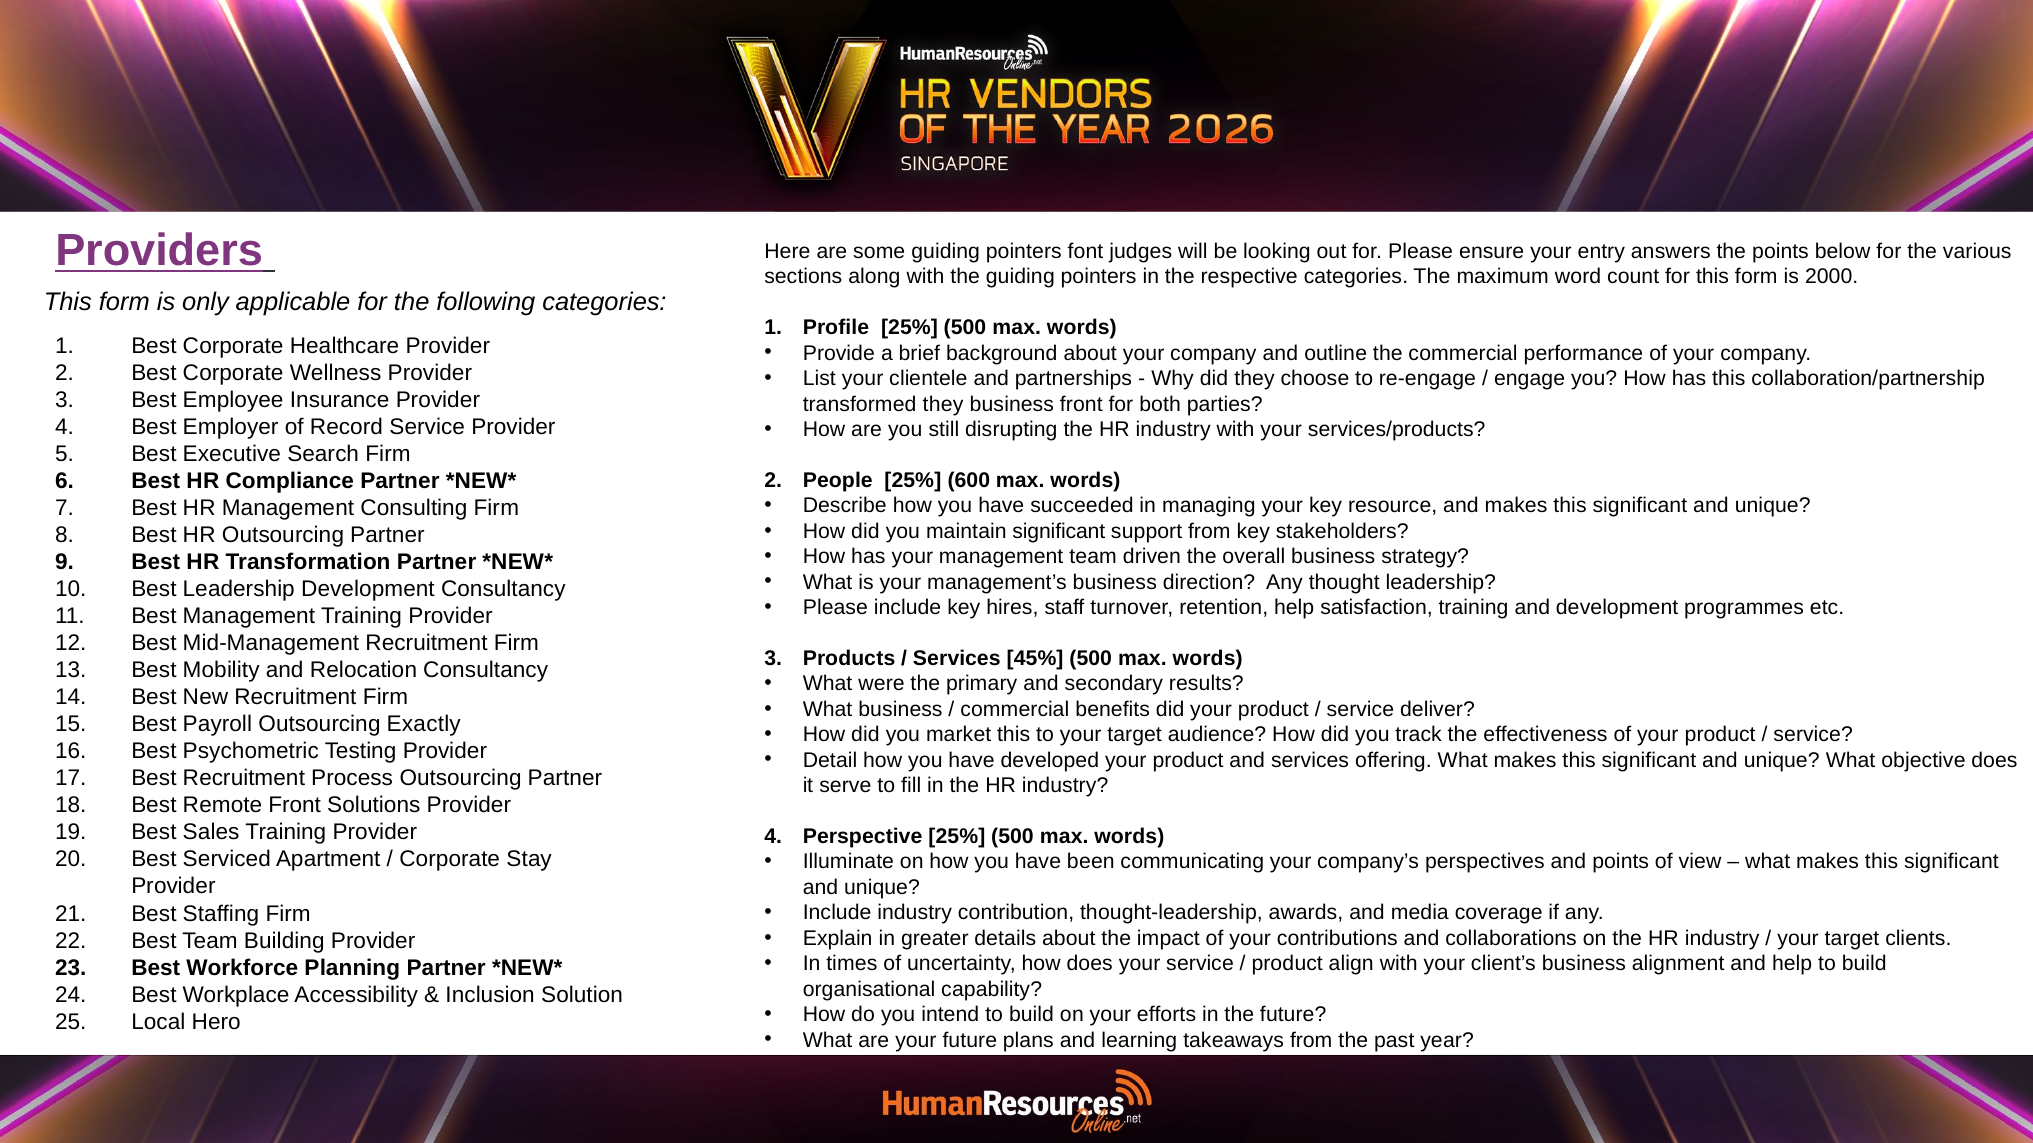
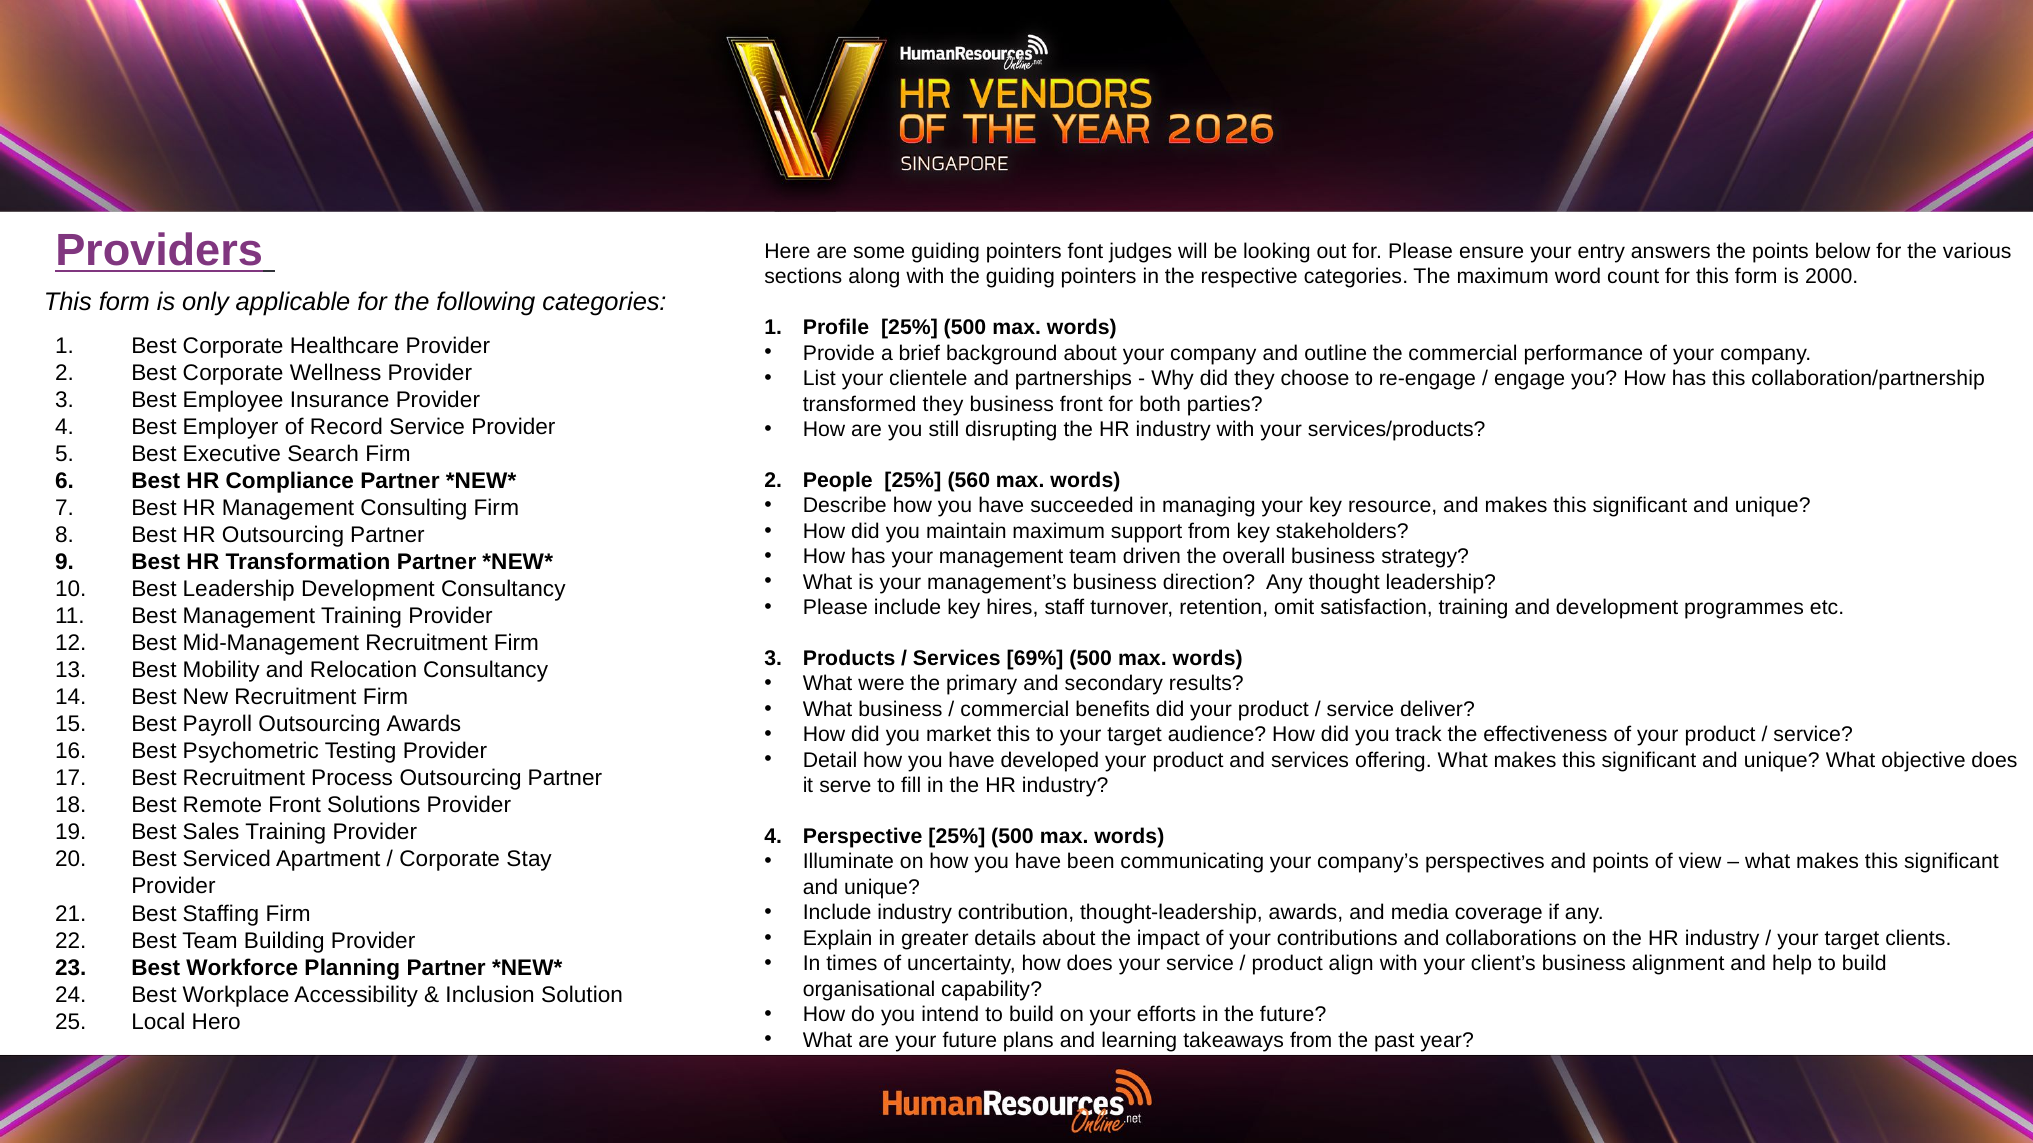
600: 600 -> 560
maintain significant: significant -> maximum
retention help: help -> omit
45%: 45% -> 69%
Outsourcing Exactly: Exactly -> Awards
